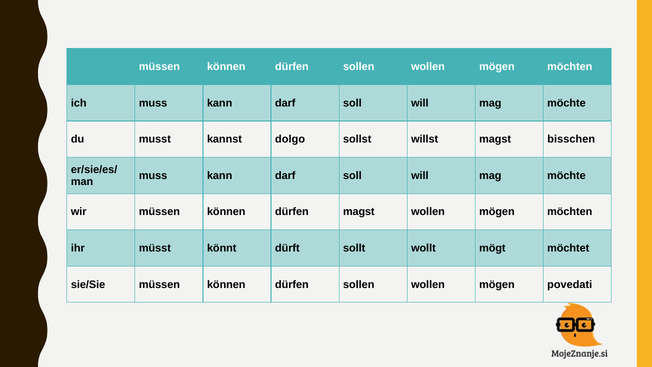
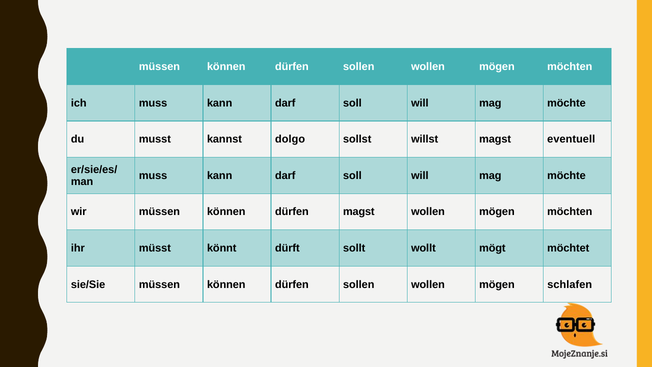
bisschen: bisschen -> eventuell
povedati: povedati -> schlafen
